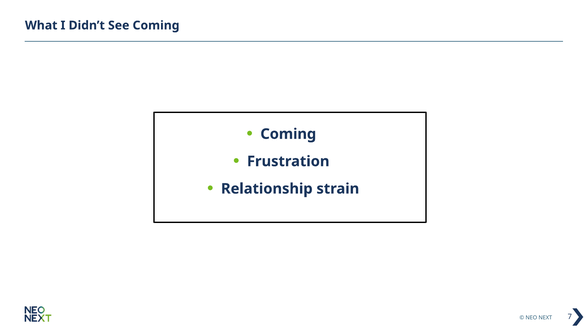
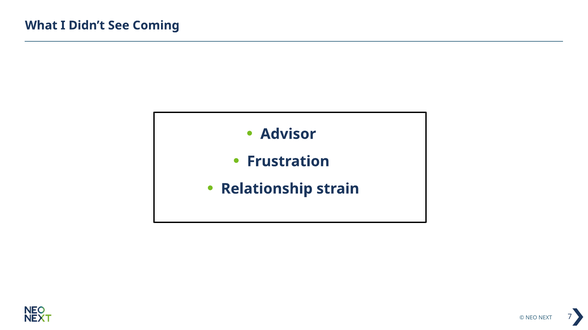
Coming at (288, 134): Coming -> Advisor
